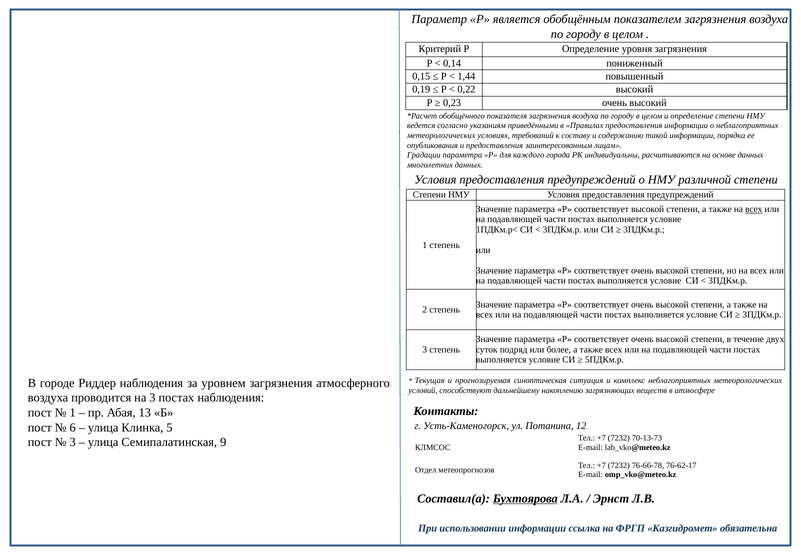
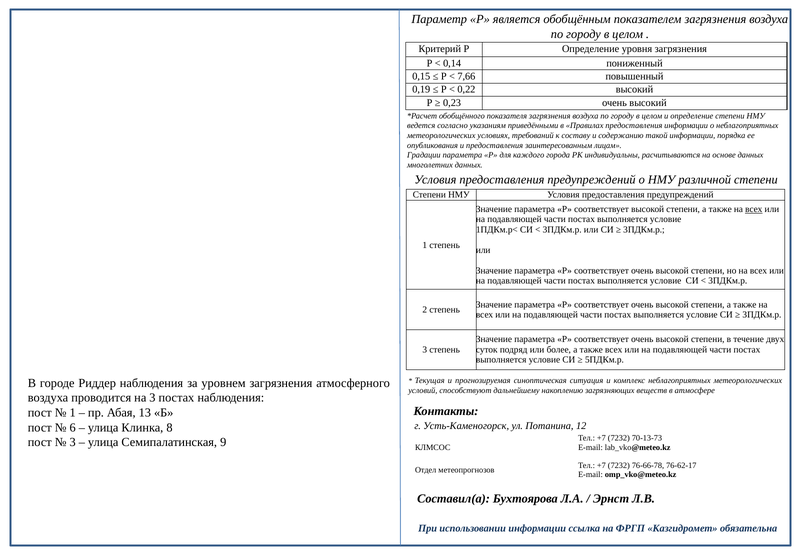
1,44: 1,44 -> 7,66
5: 5 -> 8
Бухтоярова underline: present -> none
